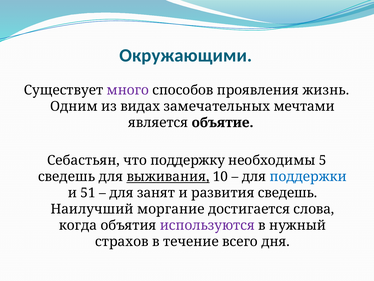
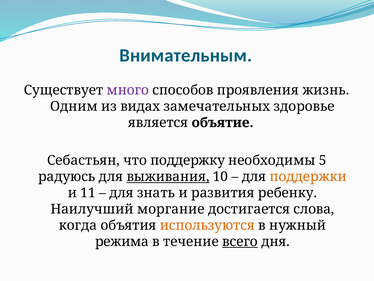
Окружающими: Окружающими -> Внимательным
мечтами: мечтами -> здоровье
сведешь at (67, 176): сведешь -> радуюсь
поддержки colour: blue -> orange
51: 51 -> 11
занят: занят -> знать
развития сведешь: сведешь -> ребенку
используются colour: purple -> orange
страхов: страхов -> режима
всего underline: none -> present
